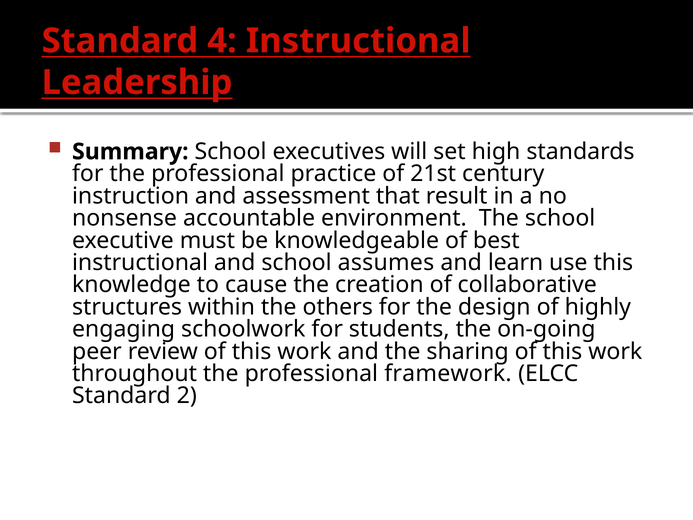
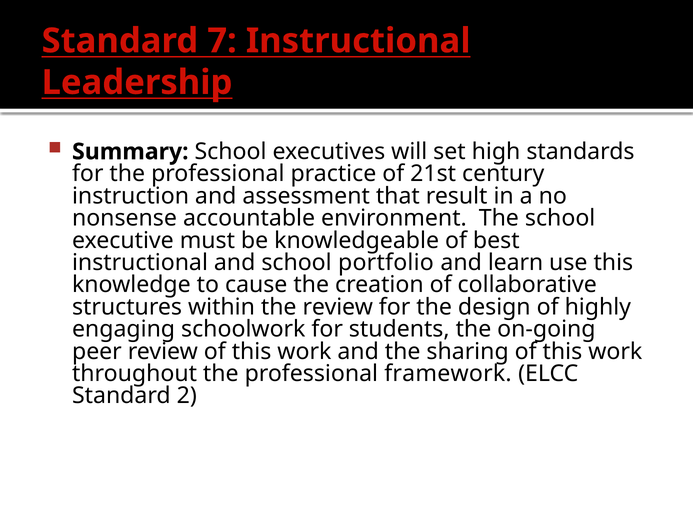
4: 4 -> 7
assumes: assumes -> portfolio
the others: others -> review
